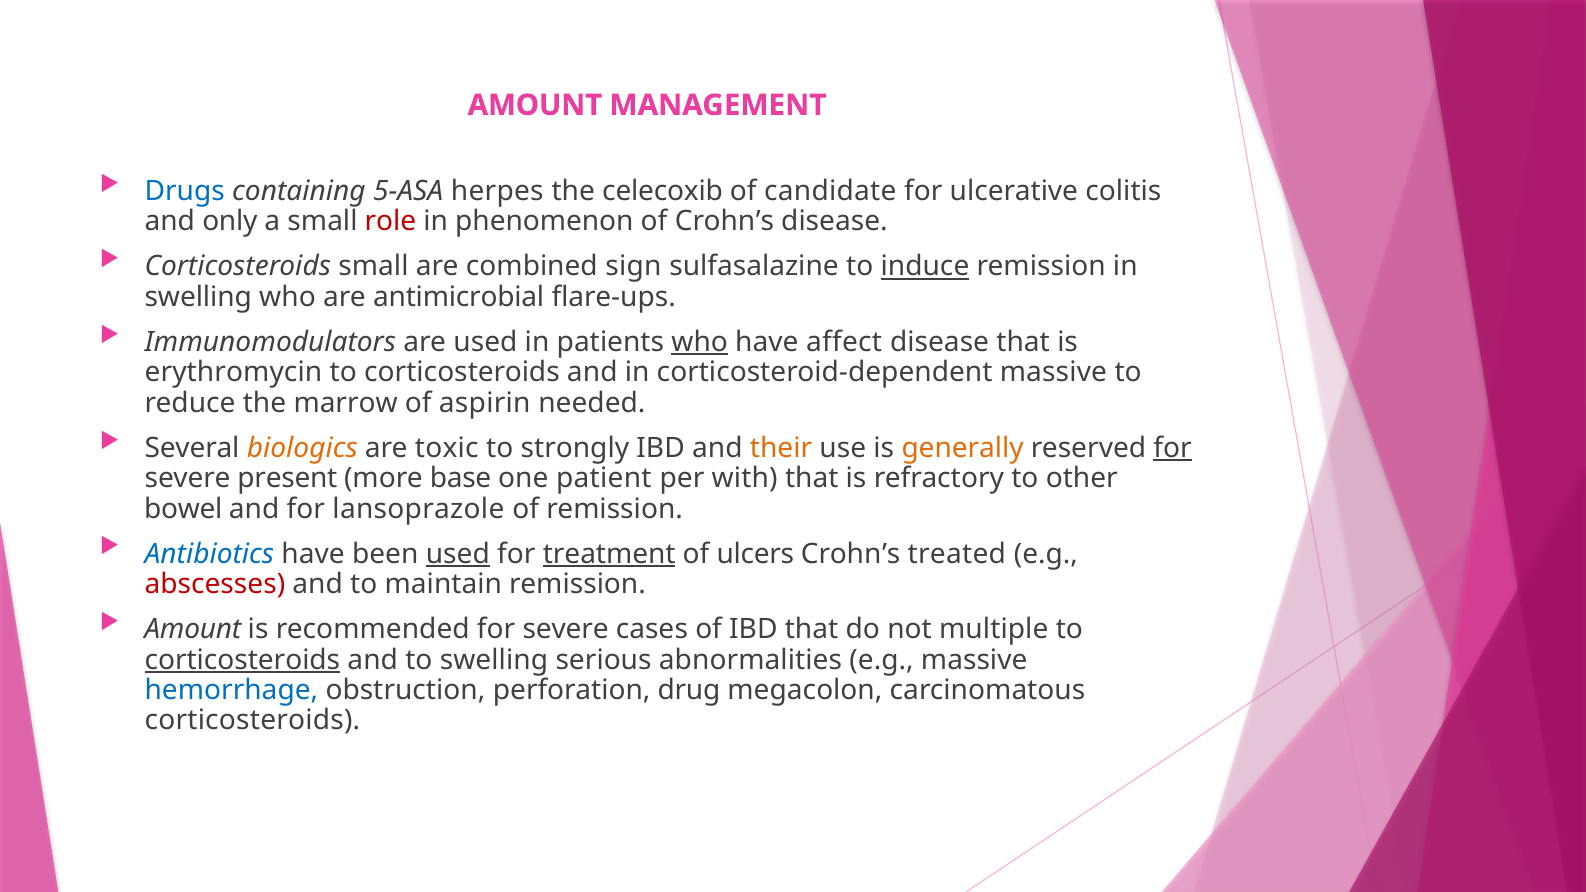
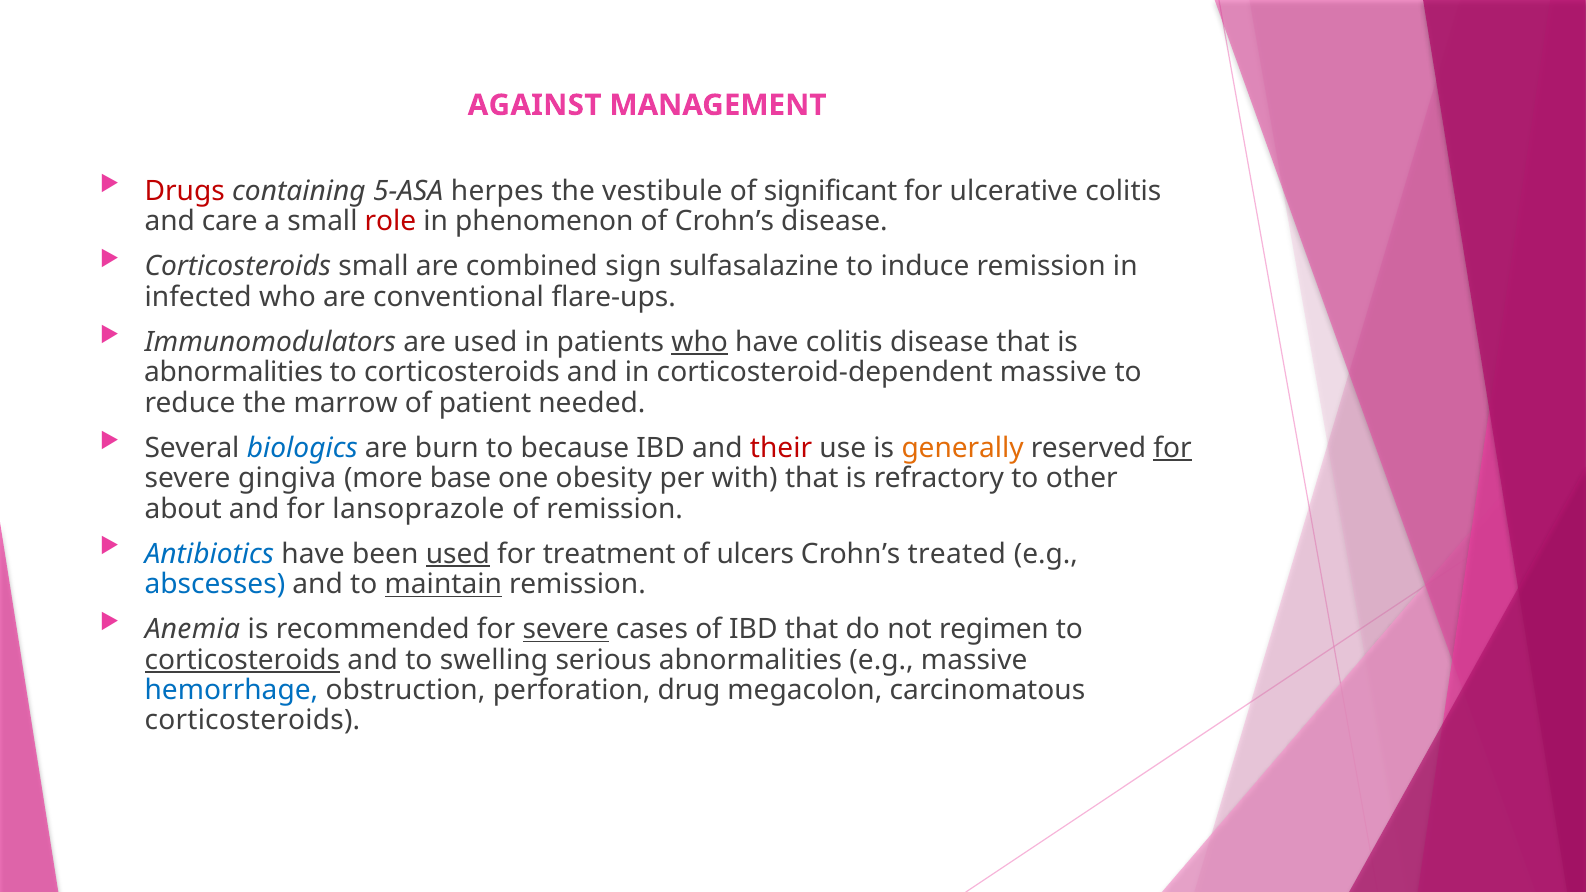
AMOUNT at (535, 105): AMOUNT -> AGAINST
Drugs colour: blue -> red
celecoxib: celecoxib -> vestibule
candidate: candidate -> significant
only: only -> care
induce underline: present -> none
swelling at (198, 297): swelling -> infected
antimicrobial: antimicrobial -> conventional
have affect: affect -> colitis
erythromycin at (233, 373): erythromycin -> abnormalities
aspirin: aspirin -> patient
biologics colour: orange -> blue
toxic: toxic -> burn
strongly: strongly -> because
their colour: orange -> red
present: present -> gingiva
patient: patient -> obesity
bowel: bowel -> about
treatment underline: present -> none
abscesses colour: red -> blue
maintain underline: none -> present
Amount at (193, 630): Amount -> Anemia
severe at (566, 630) underline: none -> present
multiple: multiple -> regimen
